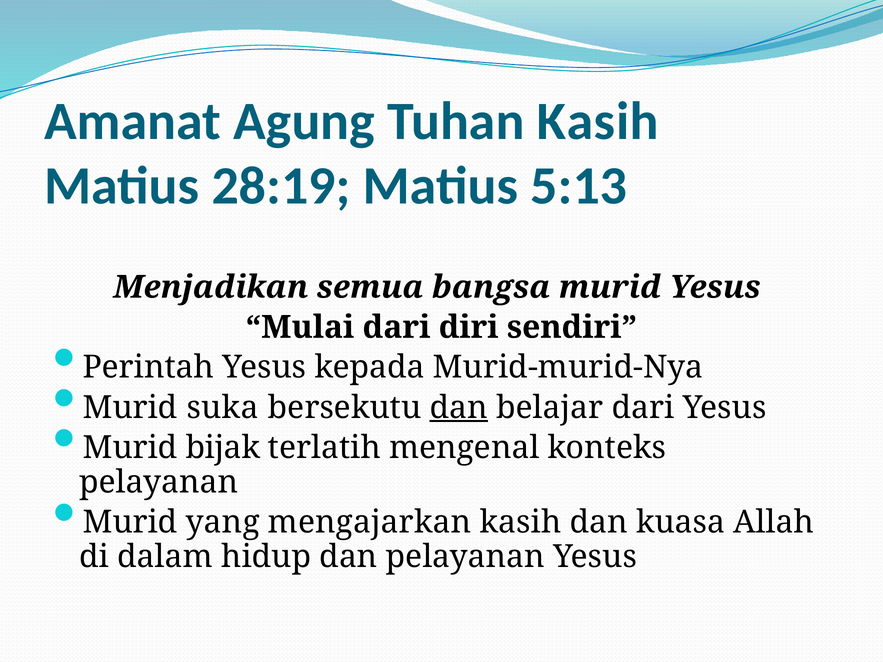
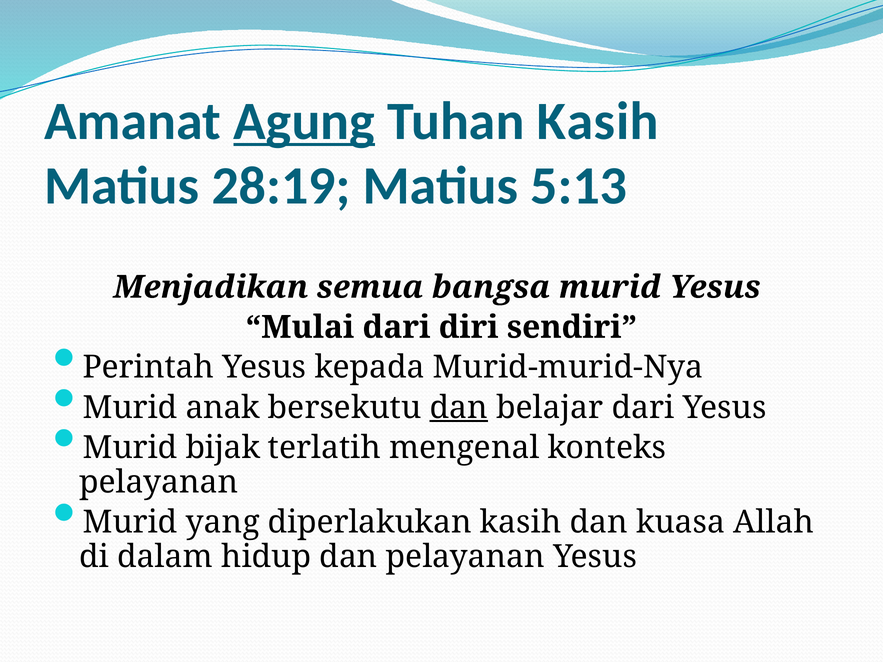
Agung underline: none -> present
suka: suka -> anak
mengajarkan: mengajarkan -> diperlakukan
